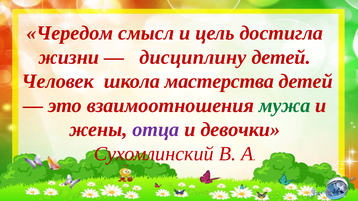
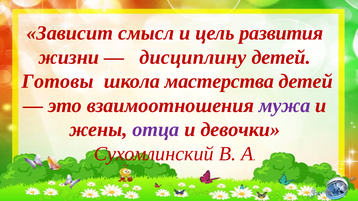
Чередом: Чередом -> Зависит
достигла: достигла -> развития
Человек: Человек -> Готовы
мужа colour: green -> purple
